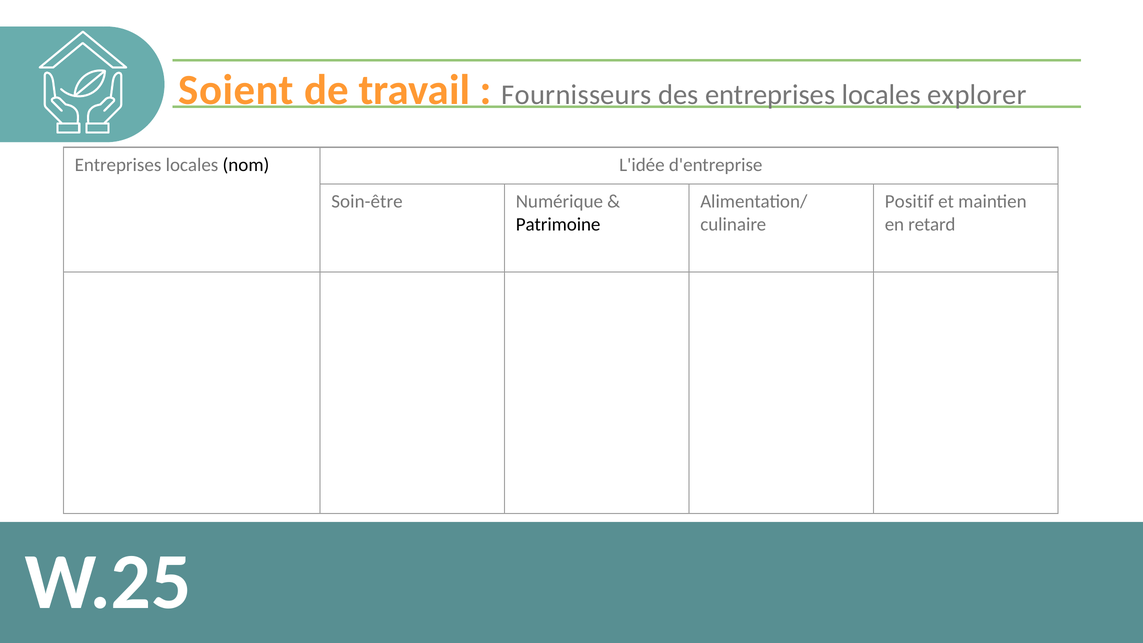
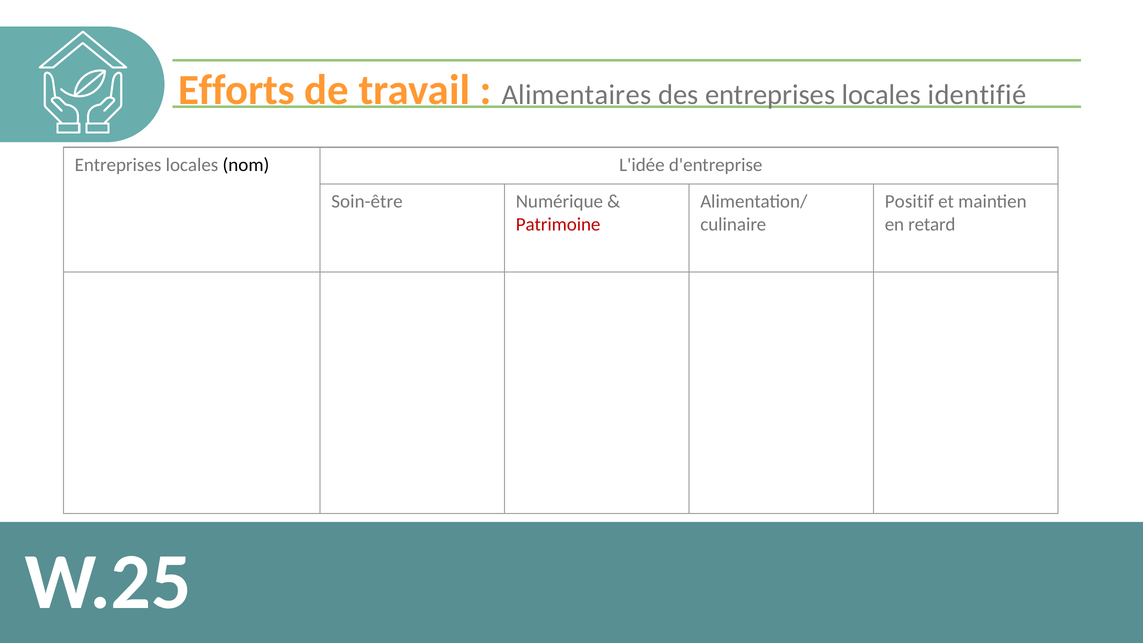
Soient: Soient -> Efforts
Fournisseurs: Fournisseurs -> Alimentaires
explorer: explorer -> identifié
Patrimoine colour: black -> red
